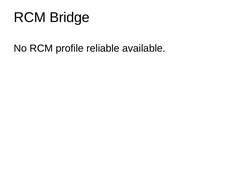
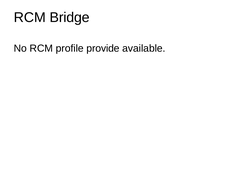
reliable: reliable -> provide
